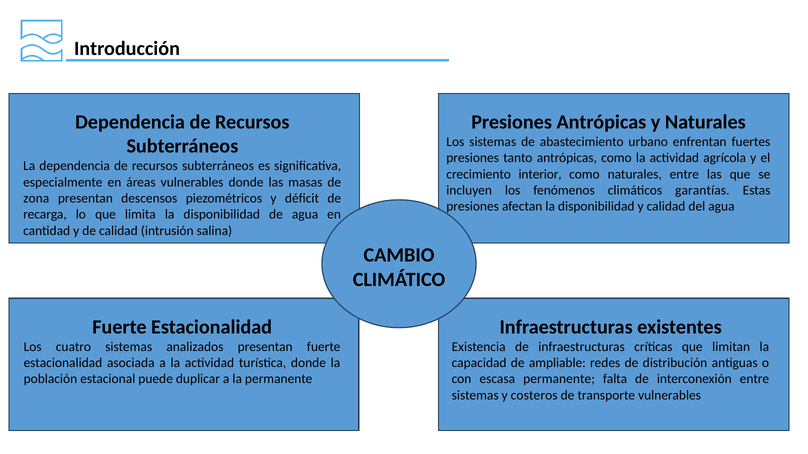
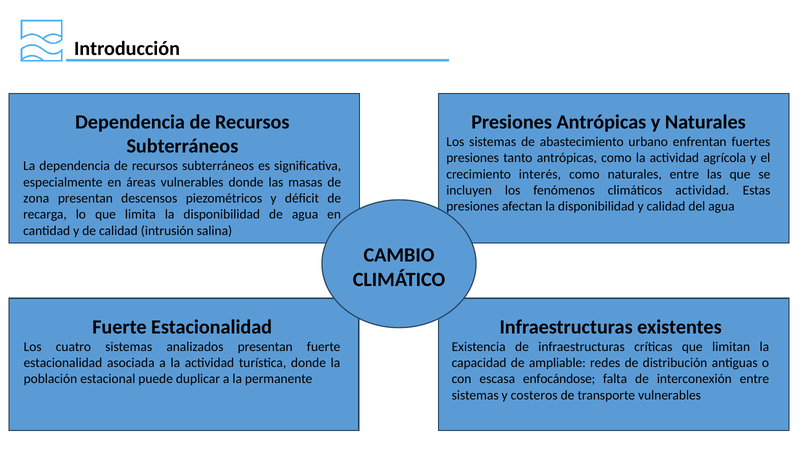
interior: interior -> interés
climáticos garantías: garantías -> actividad
escasa permanente: permanente -> enfocándose
